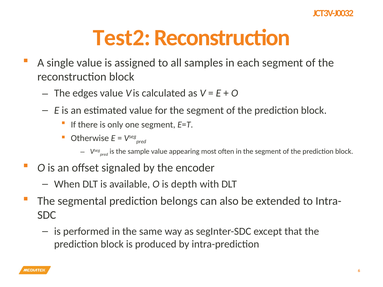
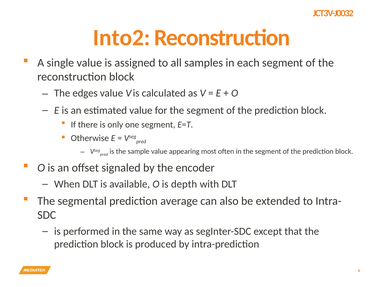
Test2: Test2 -> Into2
belongs: belongs -> average
